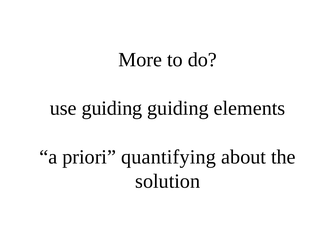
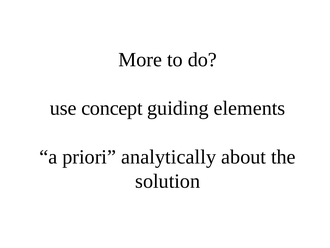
use guiding: guiding -> concept
quantifying: quantifying -> analytically
